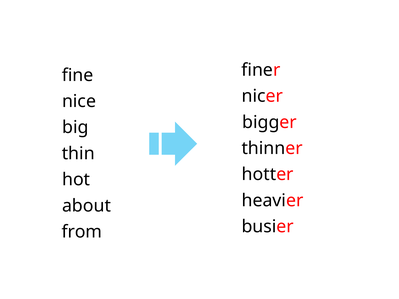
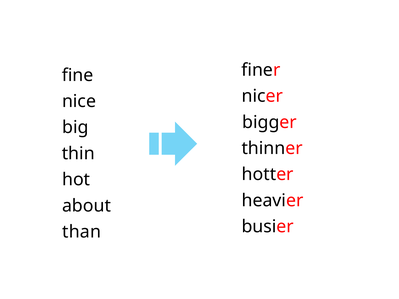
from: from -> than
